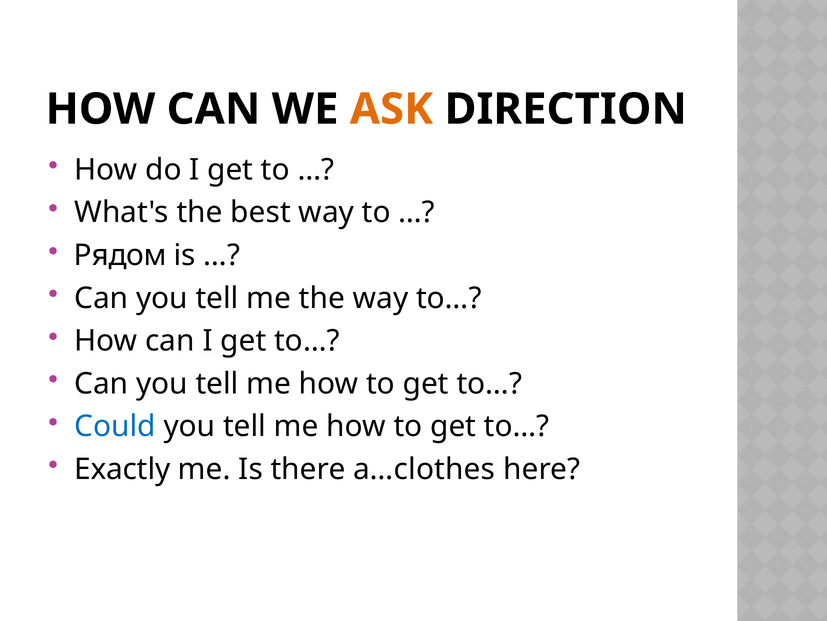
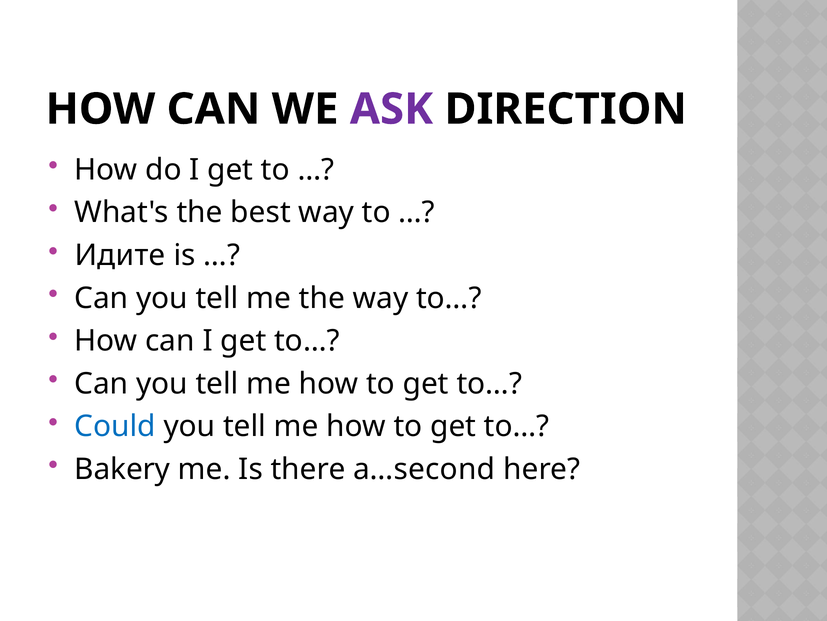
ASK colour: orange -> purple
Рядом: Рядом -> Идите
Exactly: Exactly -> Bakery
a…clothes: a…clothes -> a…second
